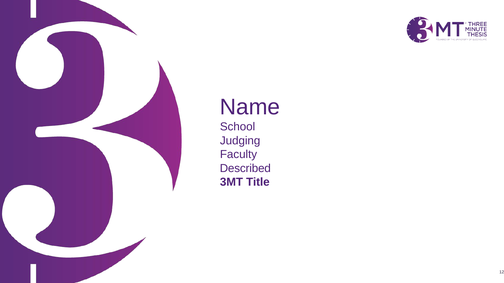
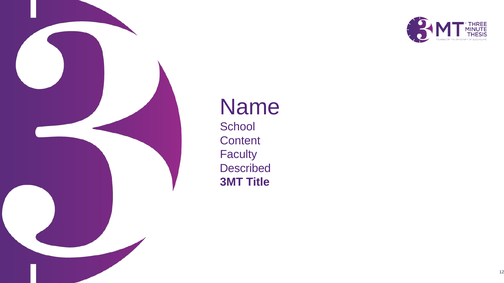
Judging: Judging -> Content
